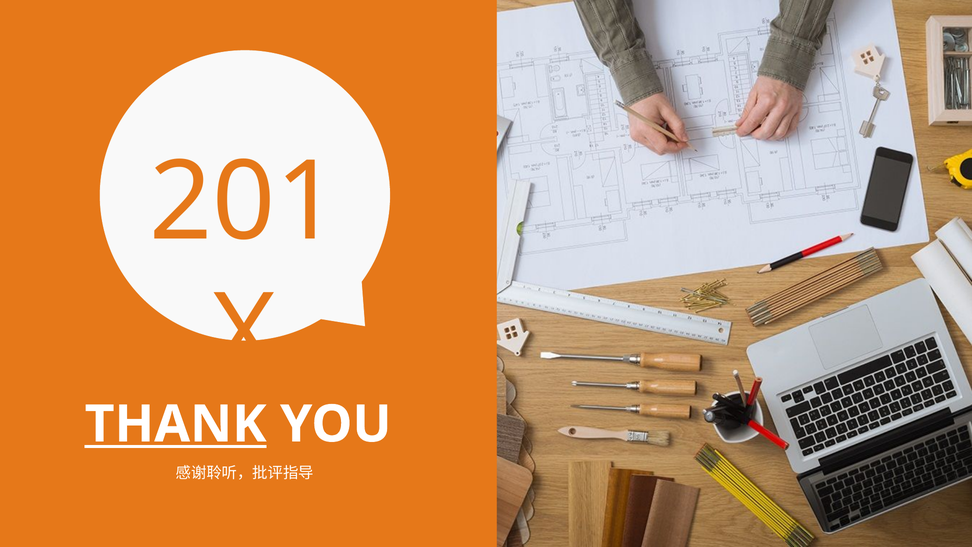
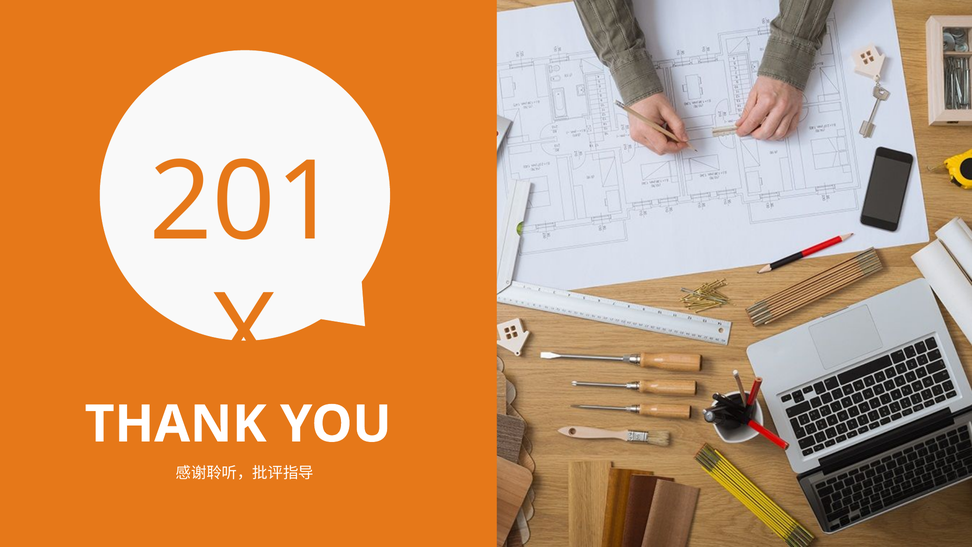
THANK underline: present -> none
